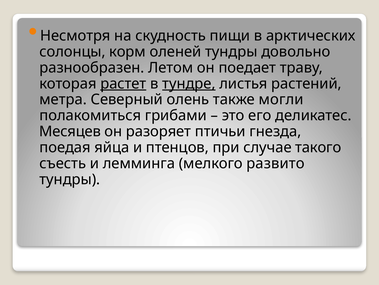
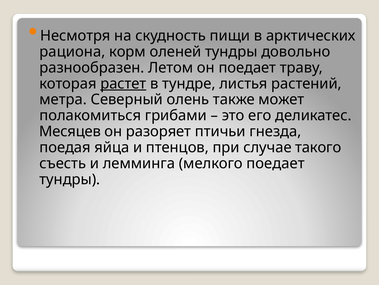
солонцы: солонцы -> рациона
тундре underline: present -> none
могли: могли -> может
мелкого развито: развито -> поедает
